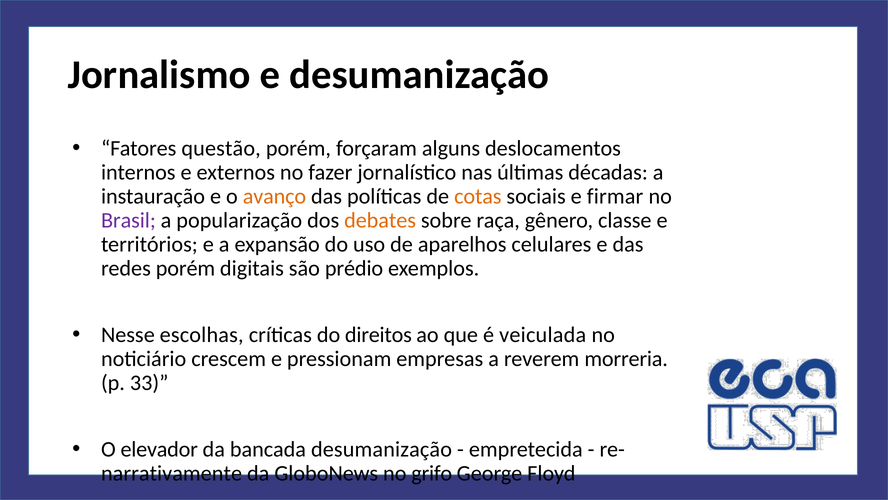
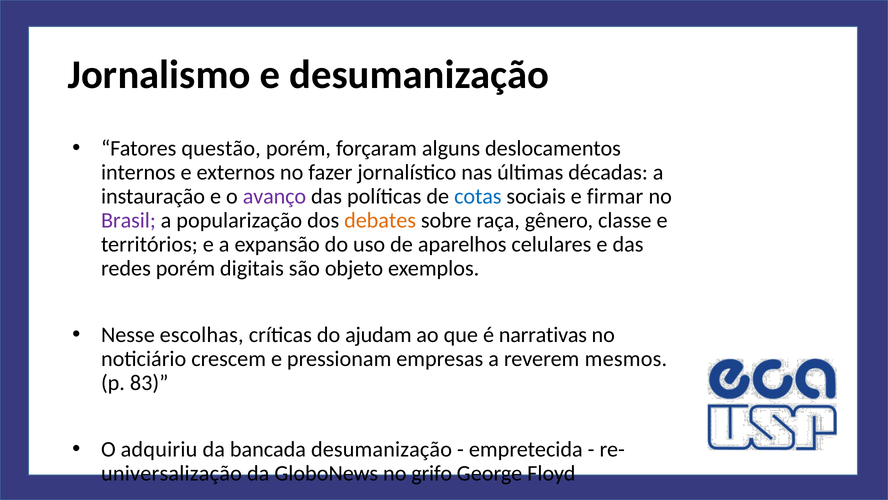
avanço colour: orange -> purple
cotas colour: orange -> blue
prédio: prédio -> objeto
direitos: direitos -> ajudam
veiculada: veiculada -> narrativas
morreria: morreria -> mesmos
33: 33 -> 83
elevador: elevador -> adquiriu
narrativamente: narrativamente -> universalização
